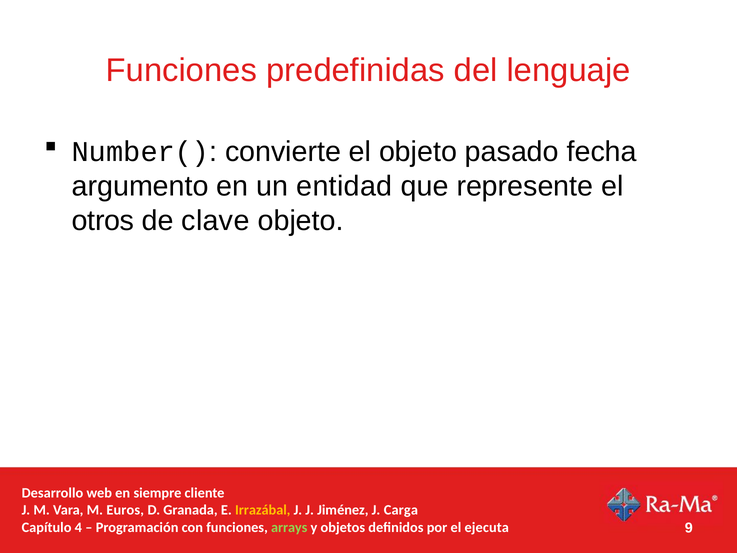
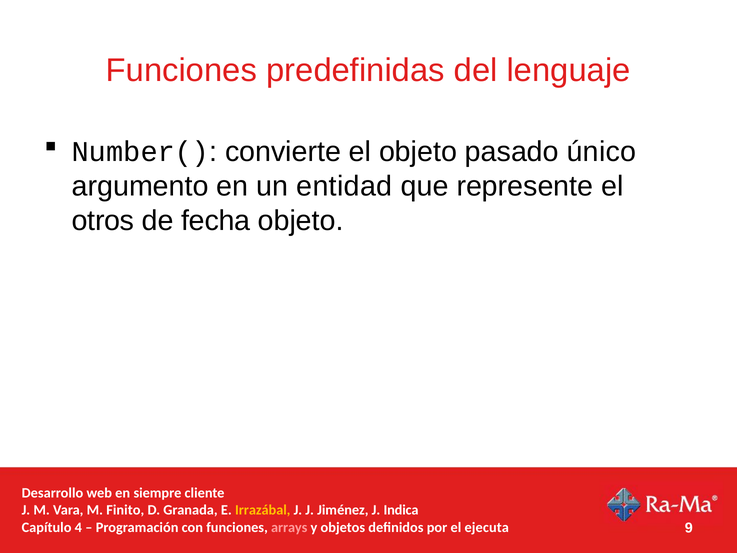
fecha: fecha -> único
clave: clave -> fecha
Euros: Euros -> Finito
Carga: Carga -> Indica
arrays colour: light green -> pink
